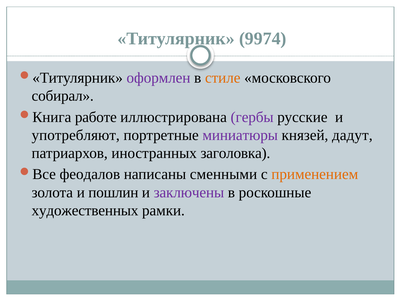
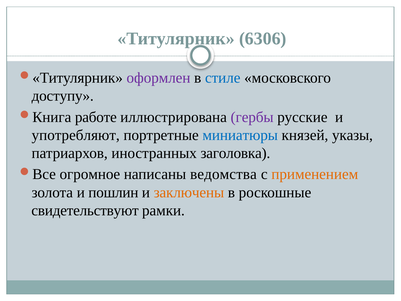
9974: 9974 -> 6306
стиле colour: orange -> blue
собирал: собирал -> доступу
миниатюры colour: purple -> blue
дадут: дадут -> указы
феодалов: феодалов -> огромное
сменными: сменными -> ведомства
заключены colour: purple -> orange
художественных: художественных -> свидетельствуют
